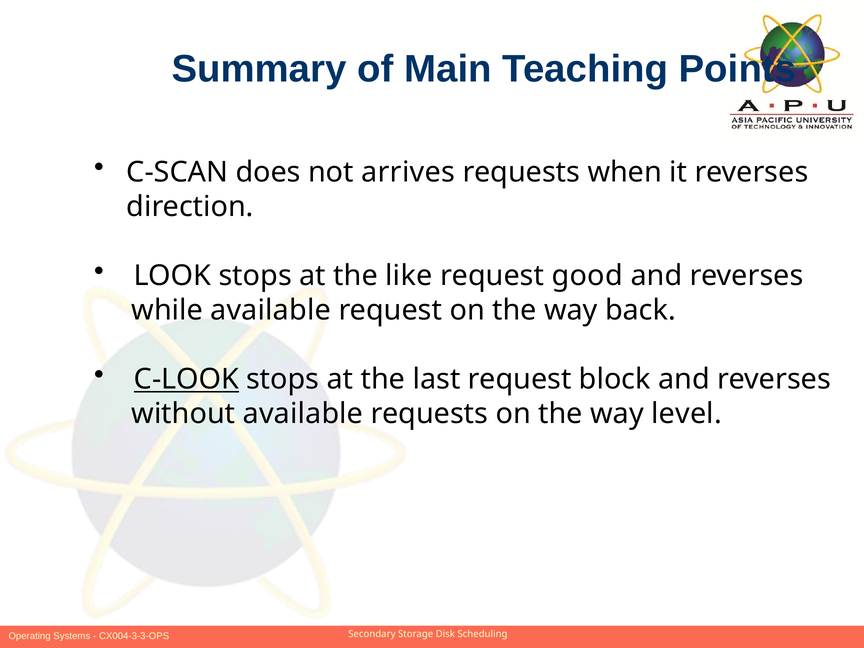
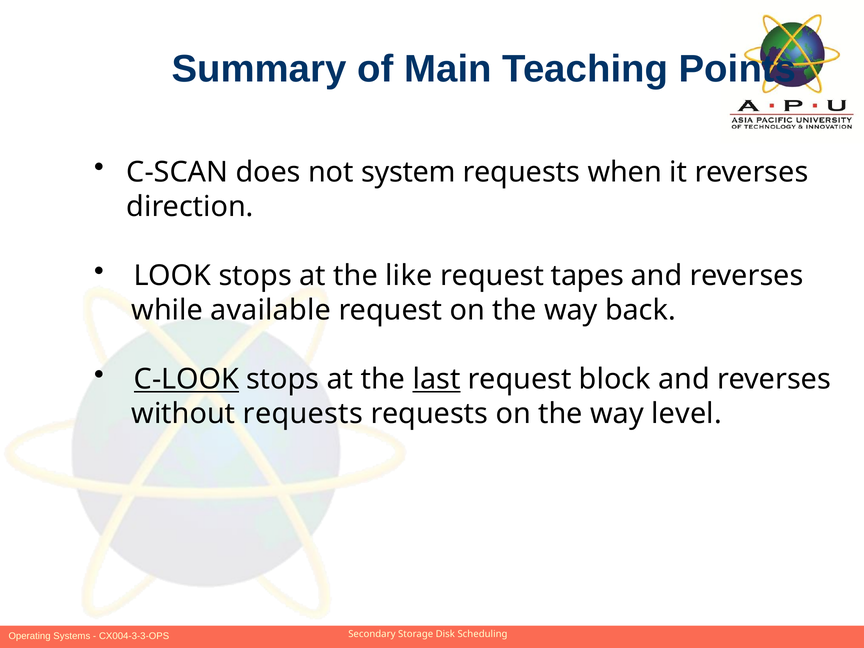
arrives: arrives -> system
good: good -> tapes
last underline: none -> present
without available: available -> requests
